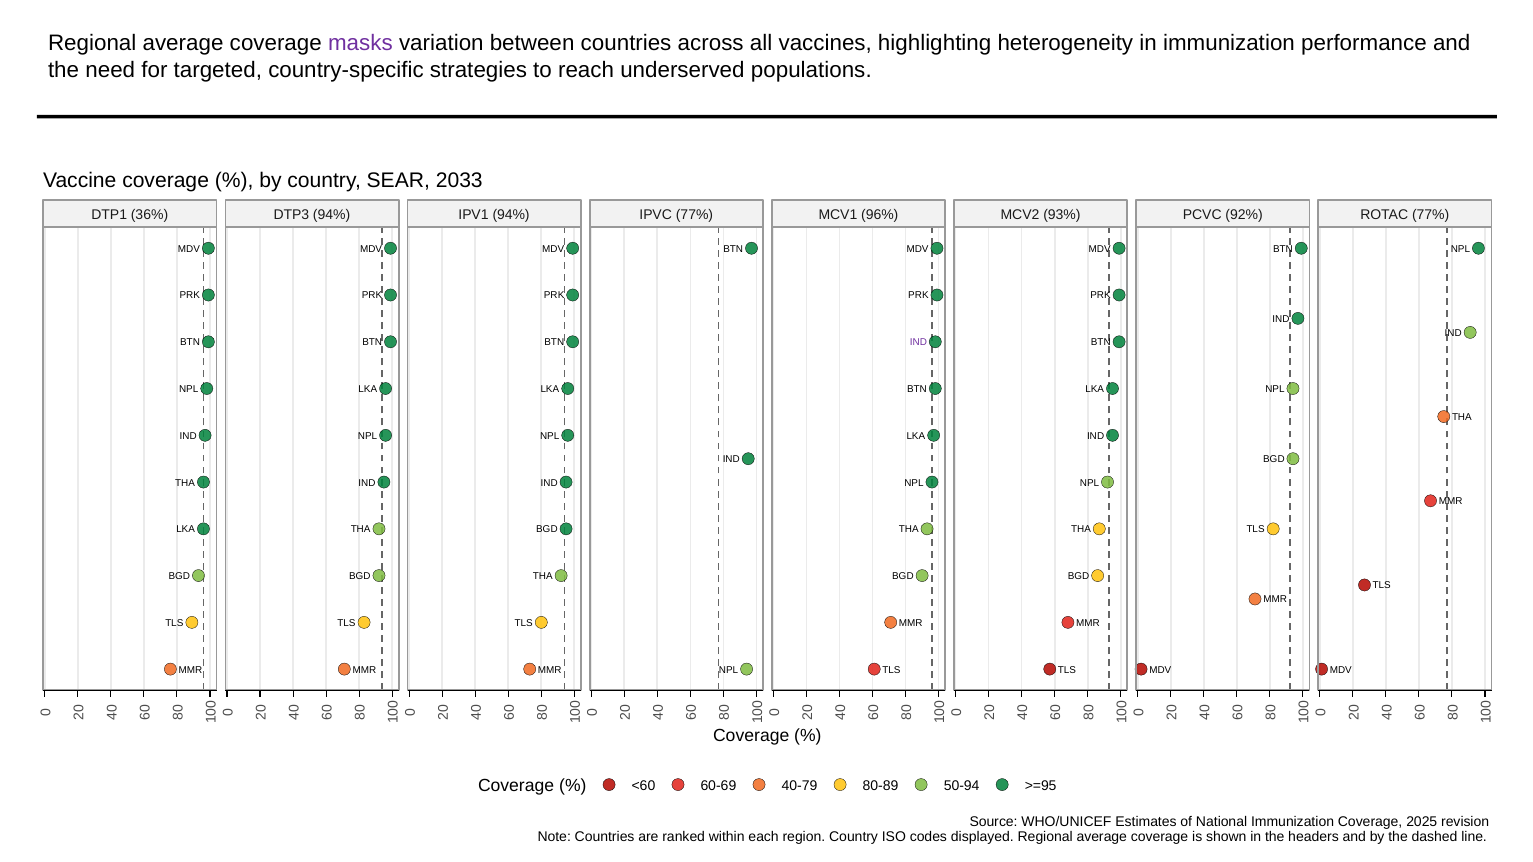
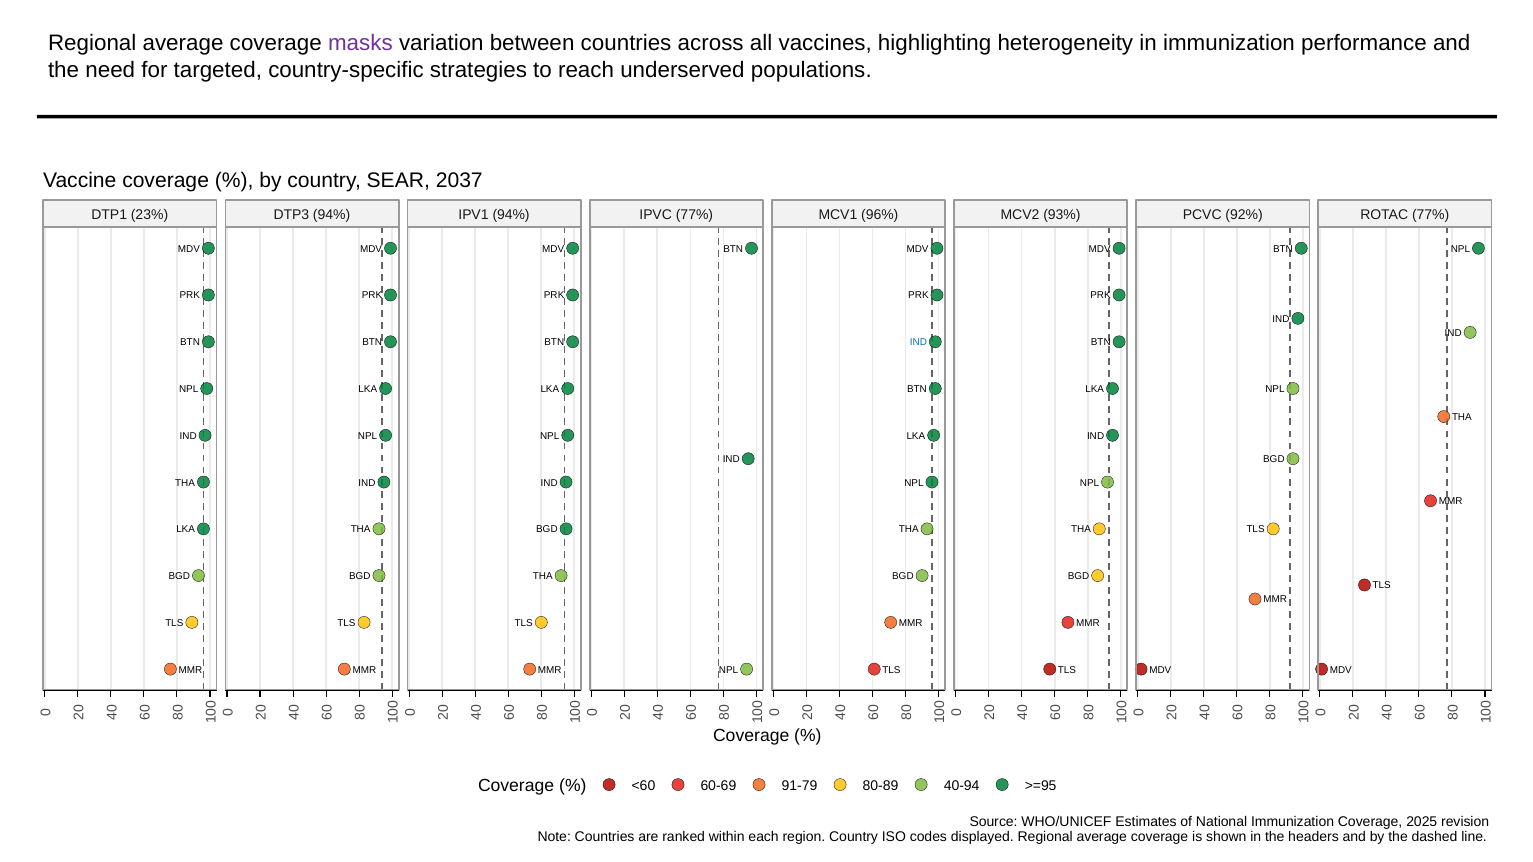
2033: 2033 -> 2037
36%: 36% -> 23%
IND at (918, 343) colour: purple -> blue
40-79: 40-79 -> 91-79
50-94: 50-94 -> 40-94
